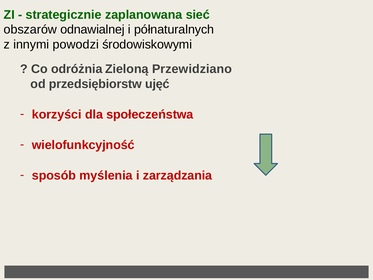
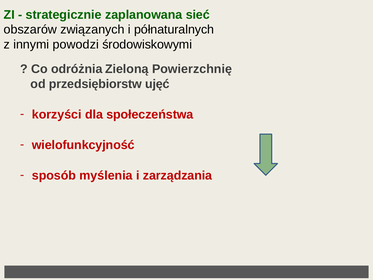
odnawialnej: odnawialnej -> związanych
Przewidziano: Przewidziano -> Powierzchnię
